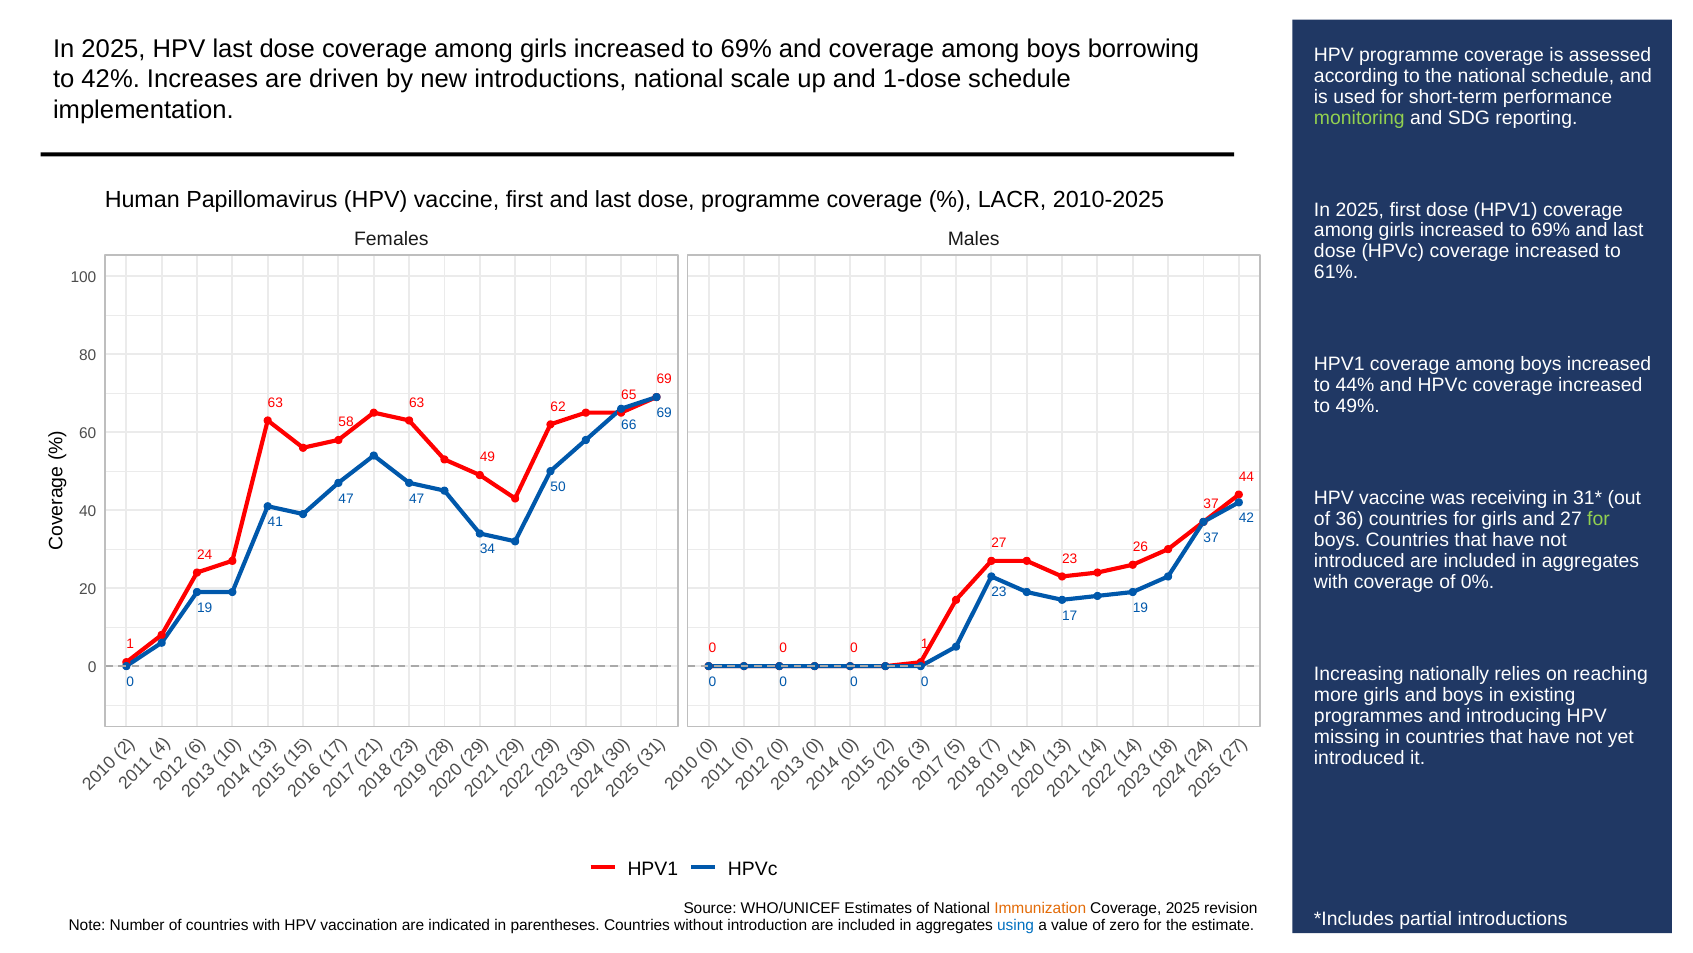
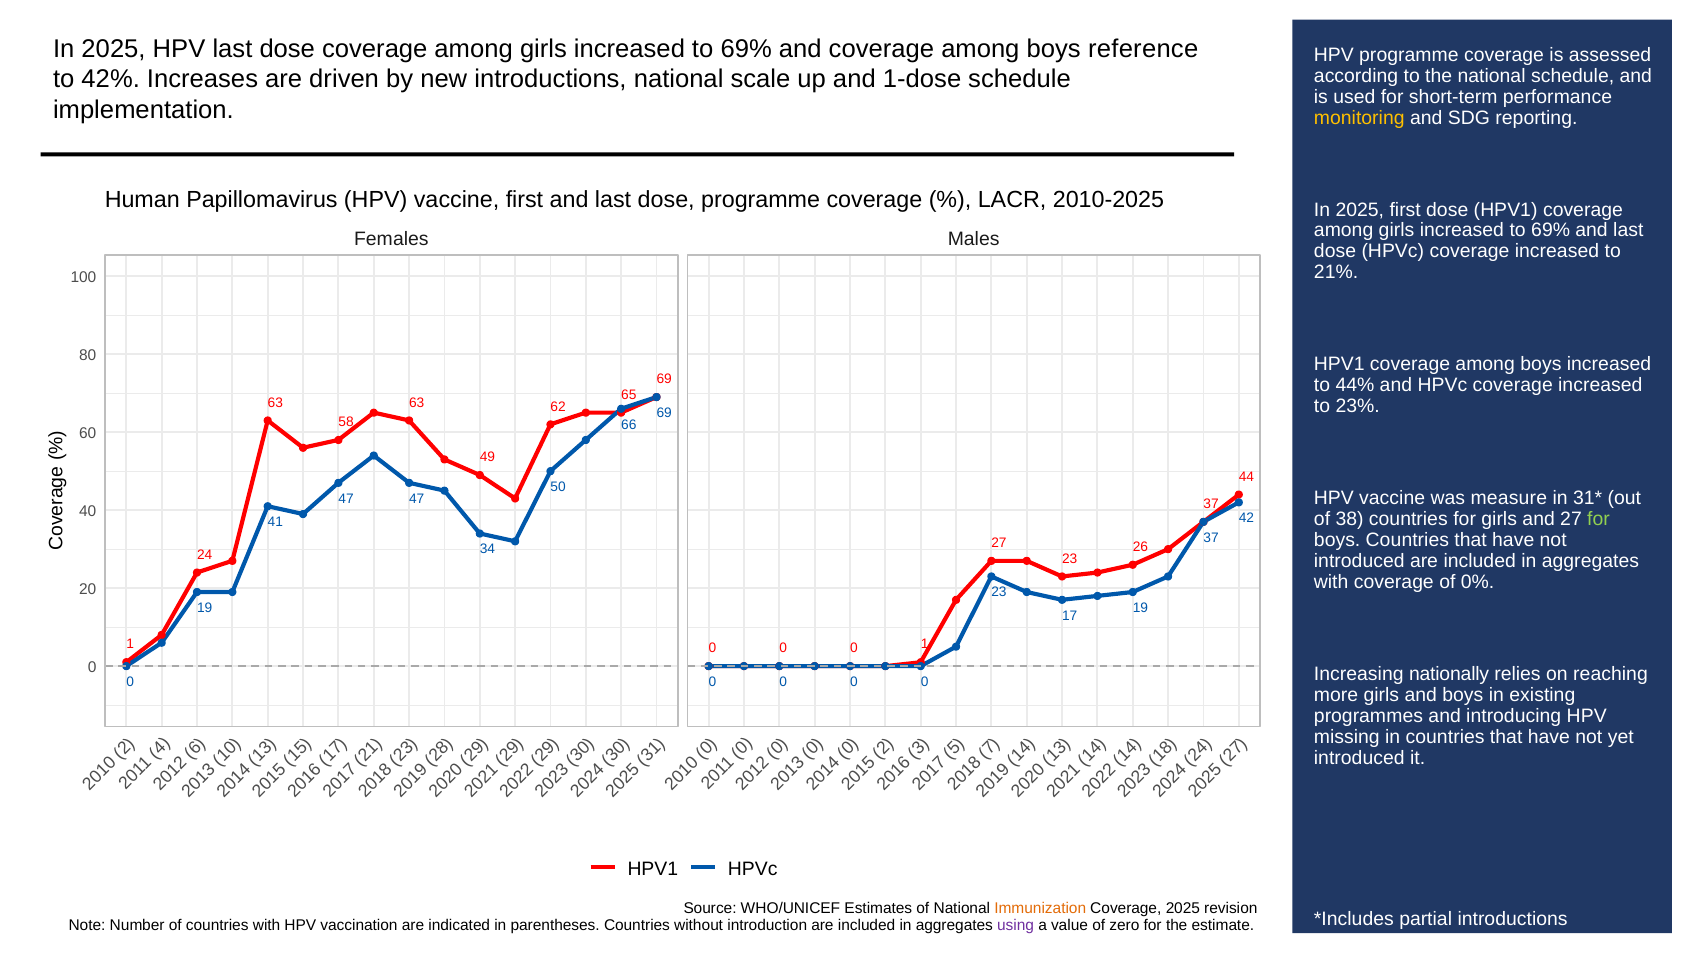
borrowing: borrowing -> reference
monitoring colour: light green -> yellow
61%: 61% -> 21%
49%: 49% -> 23%
receiving: receiving -> measure
36: 36 -> 38
using colour: blue -> purple
